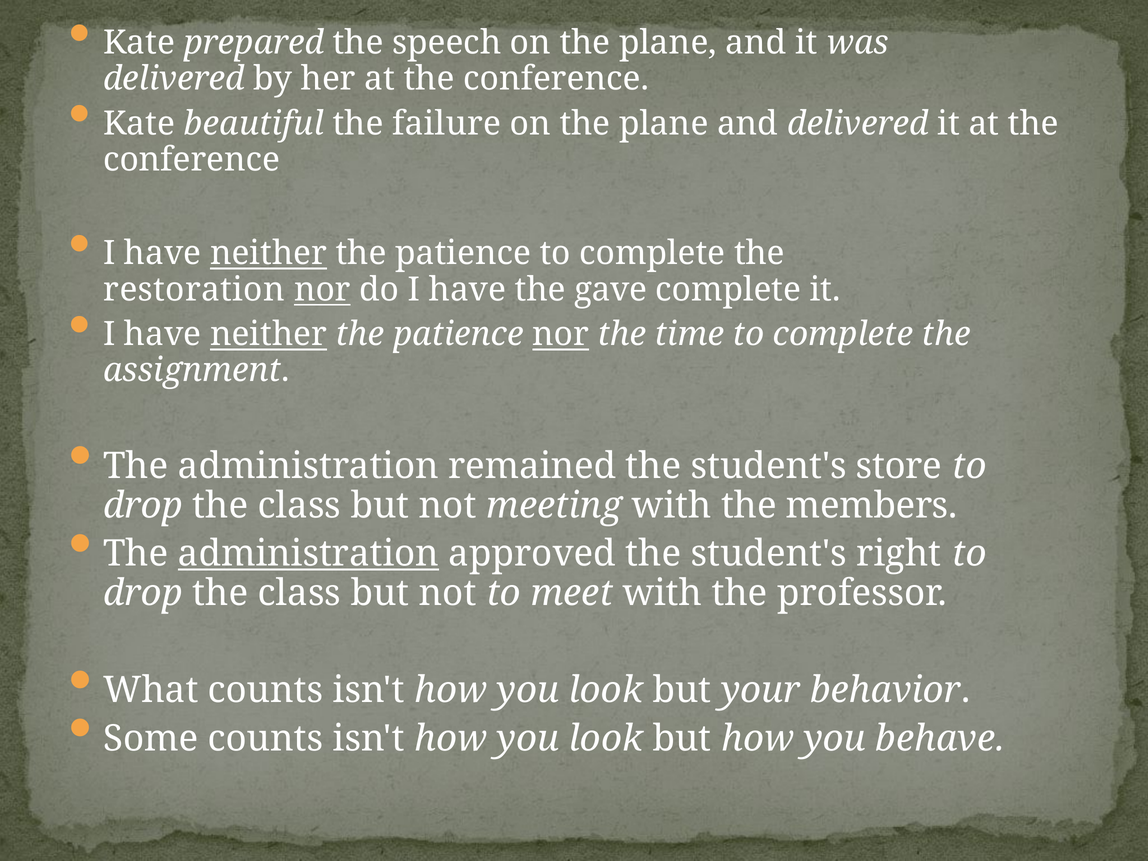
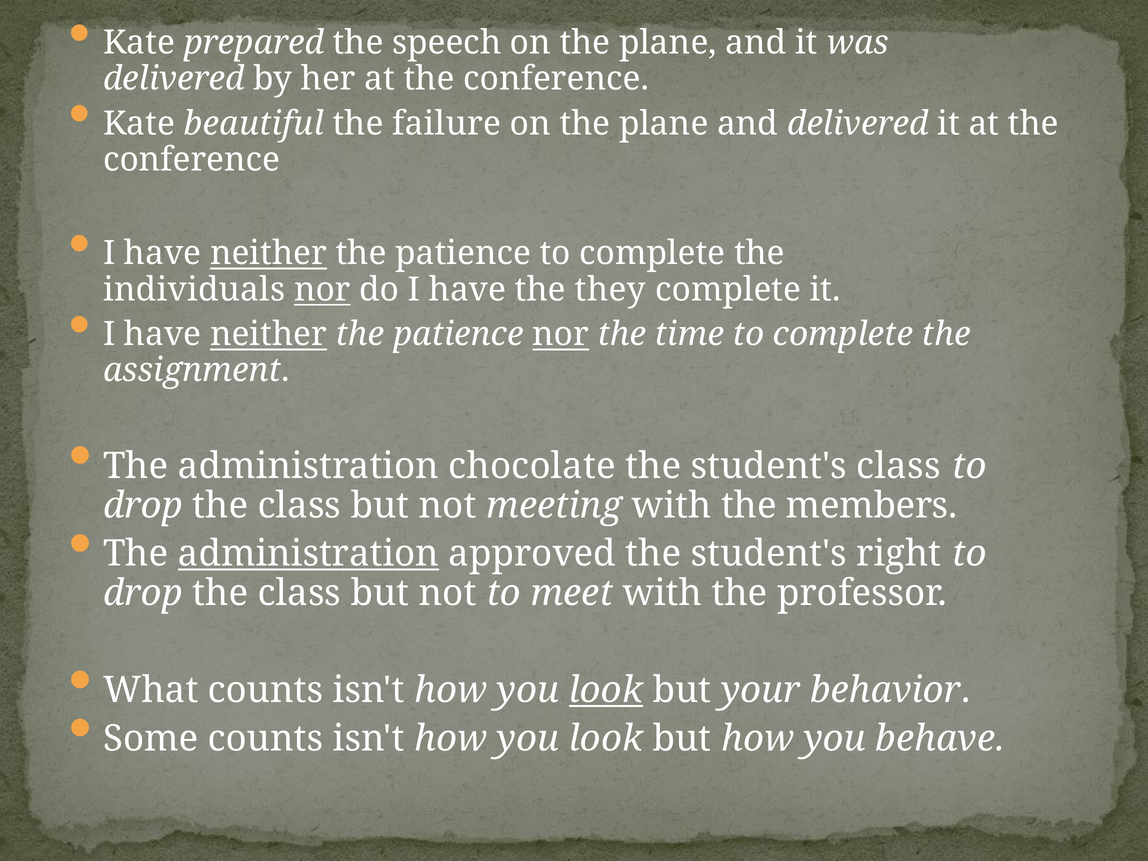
restoration: restoration -> individuals
gave: gave -> they
remained: remained -> chocolate
student's store: store -> class
look at (606, 690) underline: none -> present
